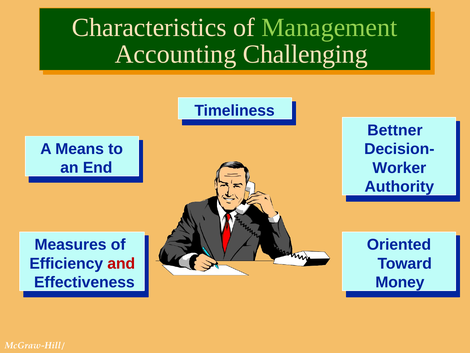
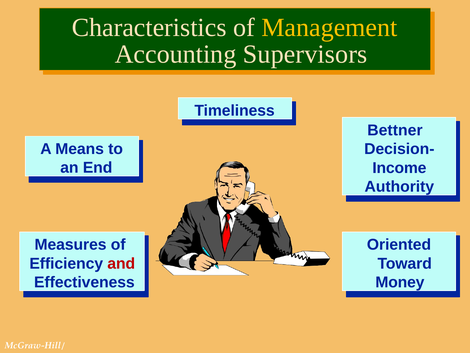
Management colour: light green -> yellow
Challenging: Challenging -> Supervisors
Worker: Worker -> Income
